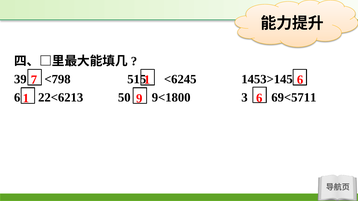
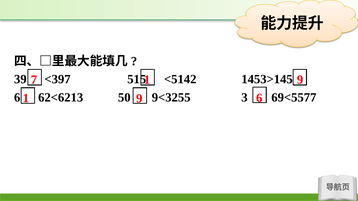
<798: <798 -> <397
<6245: <6245 -> <5142
6 at (300, 80): 6 -> 9
22<6213: 22<6213 -> 62<6213
9<1800: 9<1800 -> 9<3255
69<5711: 69<5711 -> 69<5577
